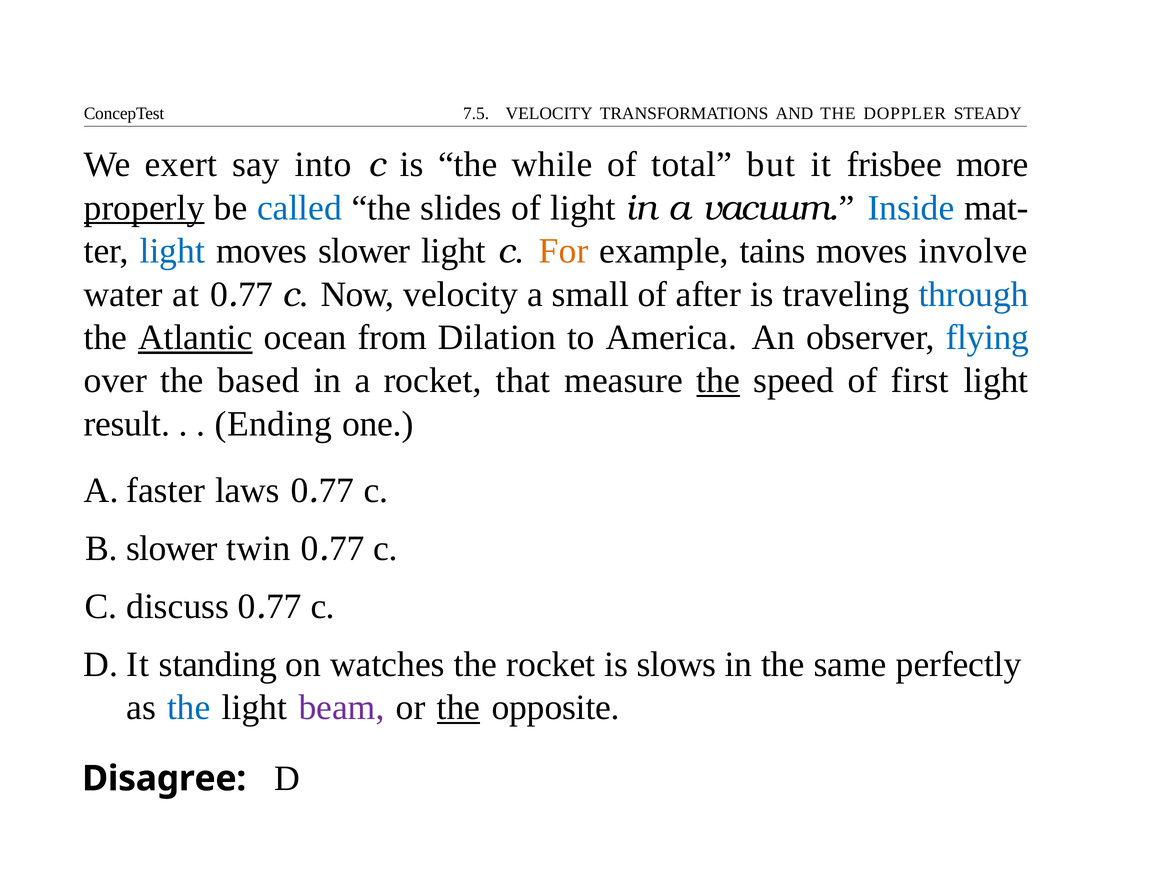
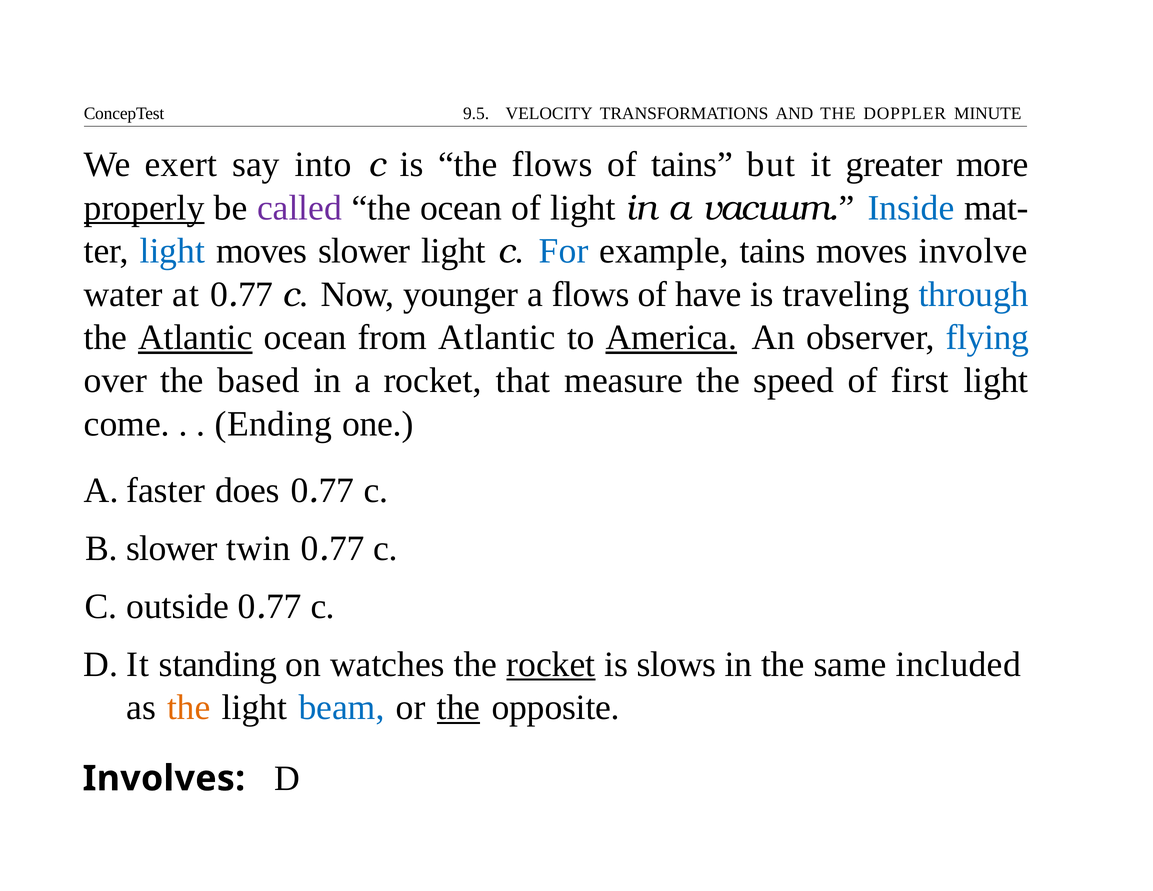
7.5: 7.5 -> 9.5
STEADY: STEADY -> MINUTE
the while: while -> flows
of total: total -> tains
frisbee: frisbee -> greater
called colour: blue -> purple
the slides: slides -> ocean
For colour: orange -> blue
Now velocity: velocity -> younger
a small: small -> flows
after: after -> have
from Dilation: Dilation -> Atlantic
America underline: none -> present
the at (718, 381) underline: present -> none
result: result -> come
laws: laws -> does
discuss: discuss -> outside
rocket at (551, 664) underline: none -> present
perfectly: perfectly -> included
the at (189, 708) colour: blue -> orange
beam colour: purple -> blue
Disagree: Disagree -> Involves
